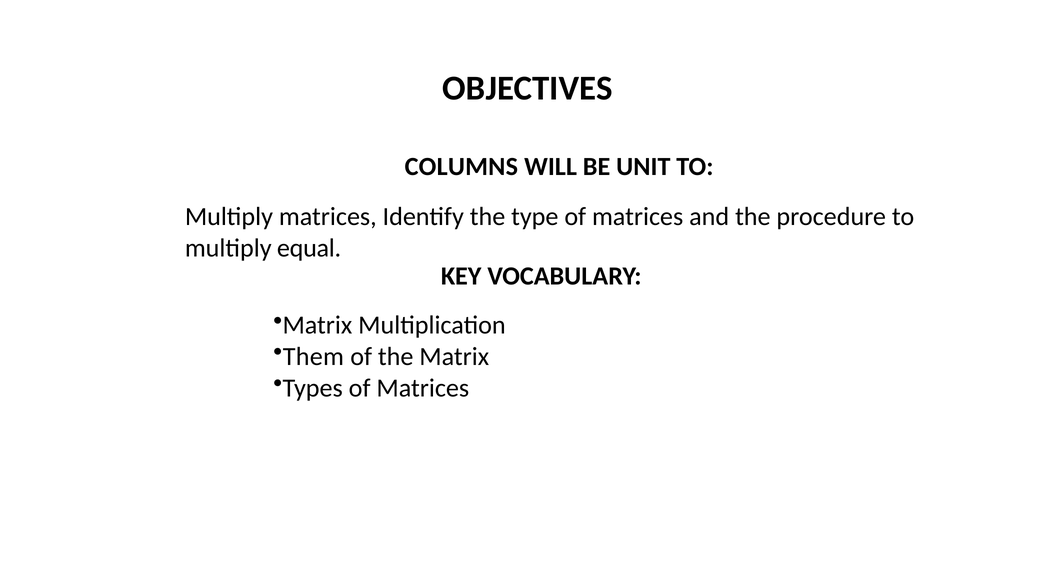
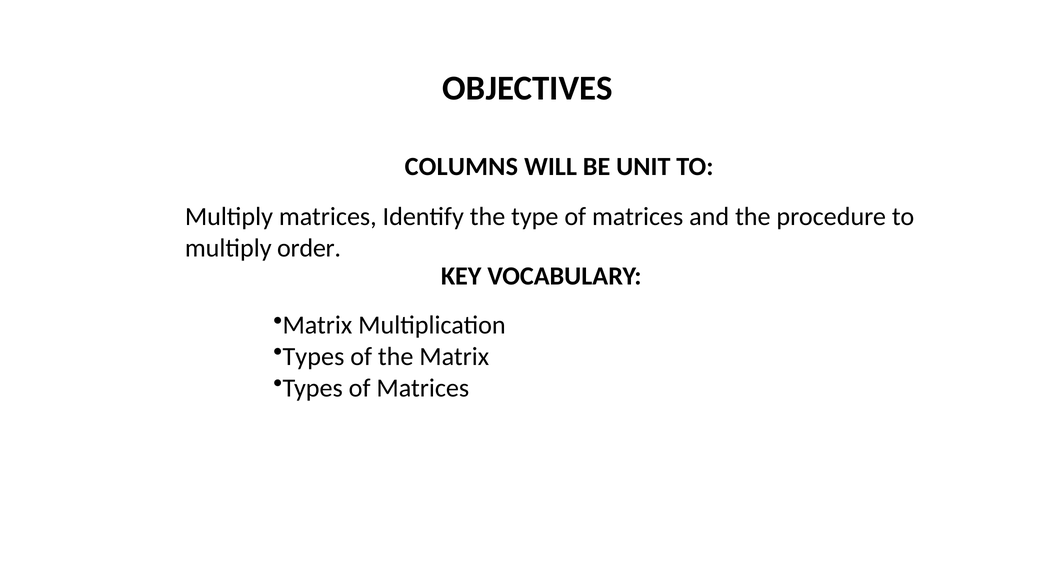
equal: equal -> order
Them at (313, 357): Them -> Types
